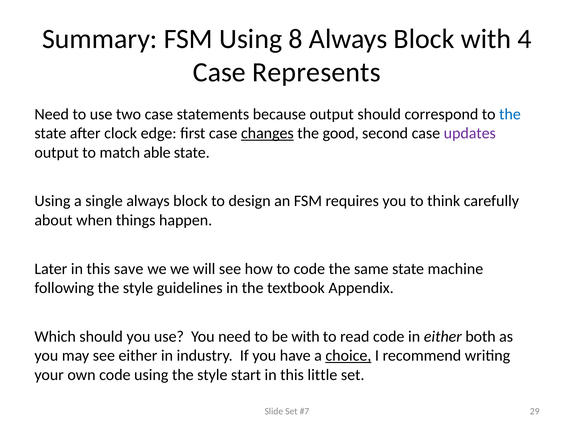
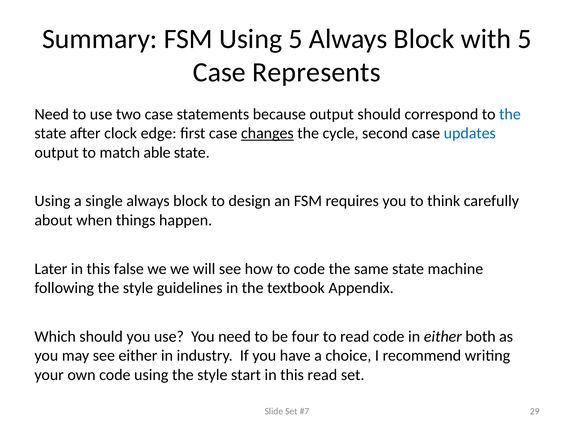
Using 8: 8 -> 5
with 4: 4 -> 5
good: good -> cycle
updates colour: purple -> blue
save: save -> false
be with: with -> four
choice underline: present -> none
this little: little -> read
